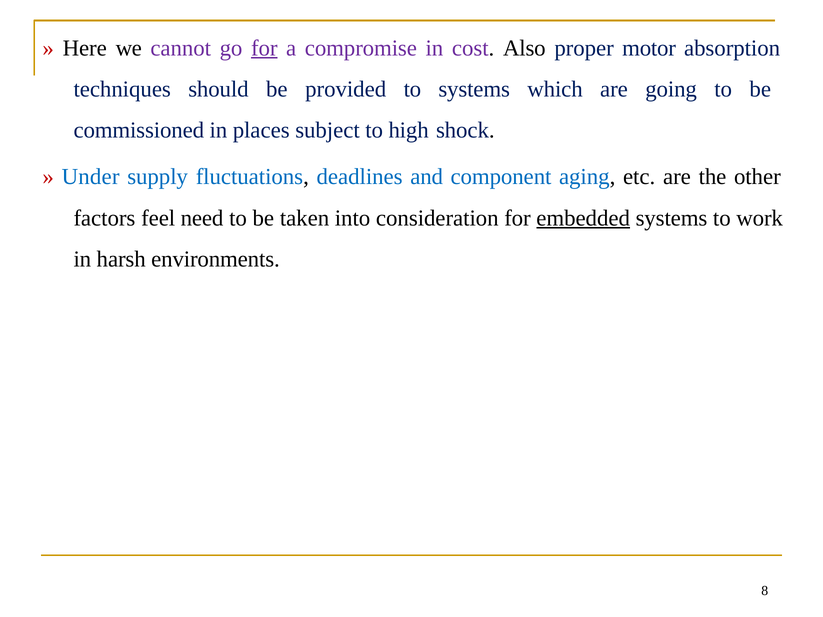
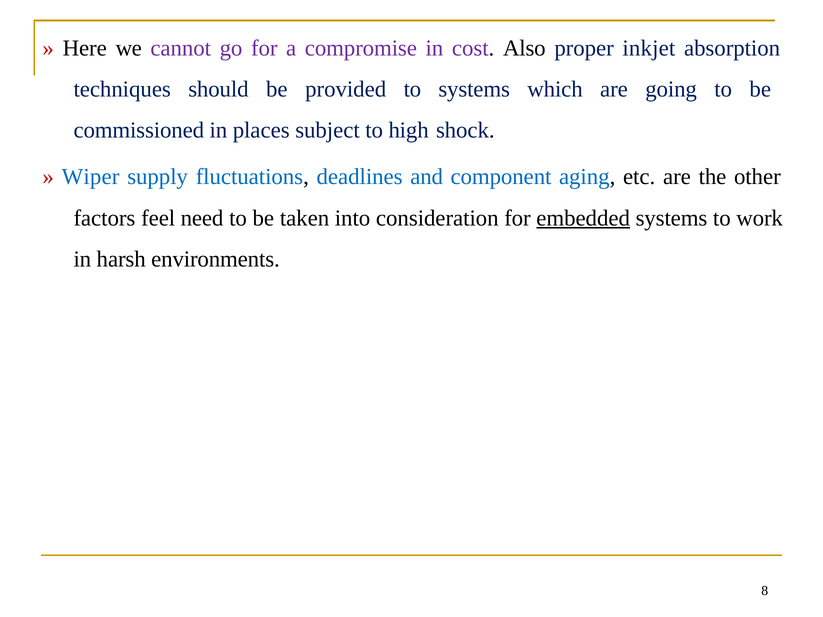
for at (264, 48) underline: present -> none
motor: motor -> inkjet
Under: Under -> Wiper
